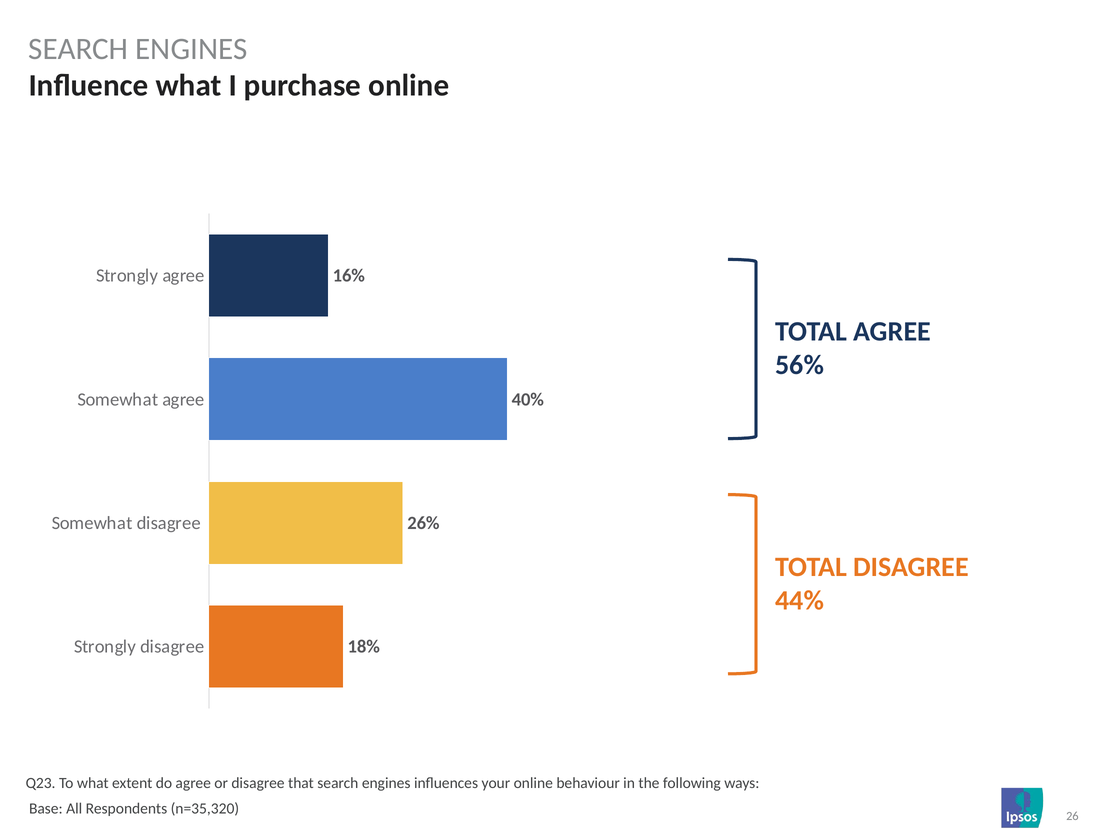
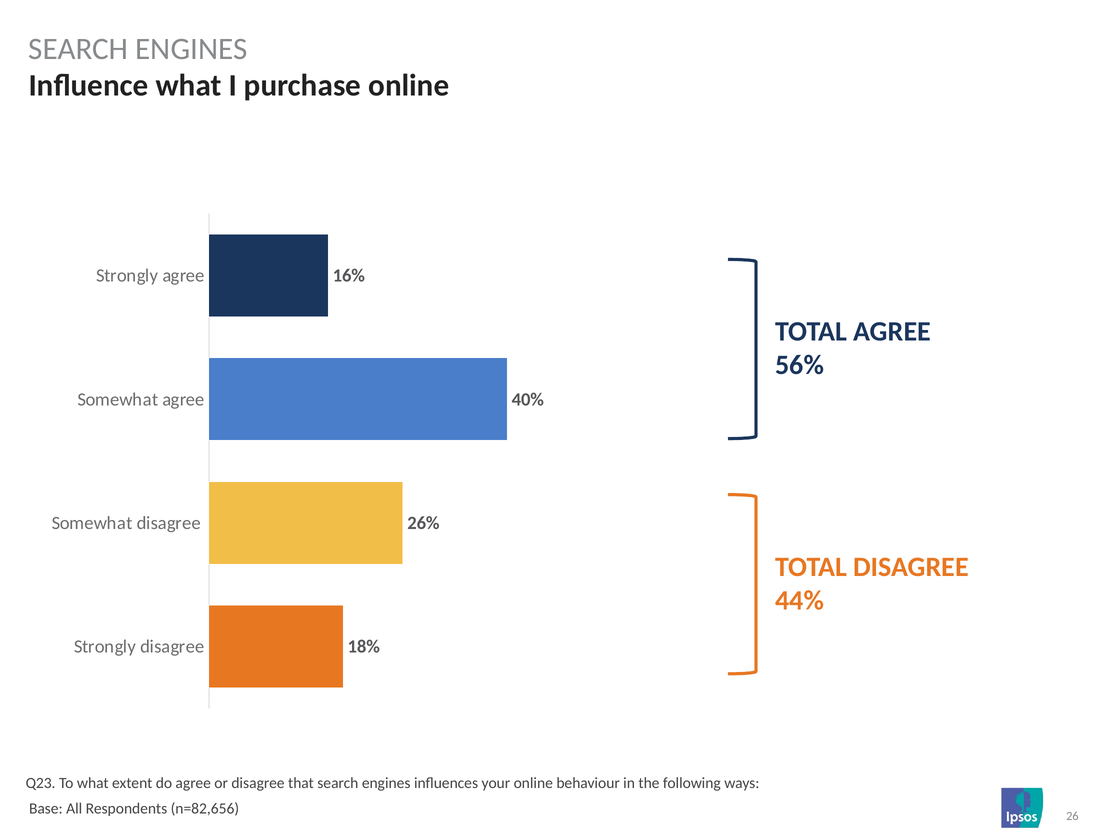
n=35,320: n=35,320 -> n=82,656
